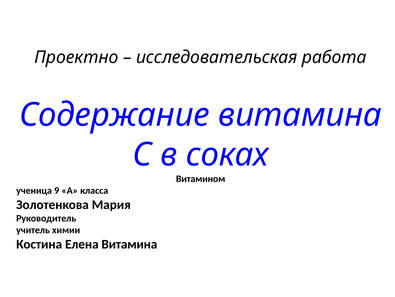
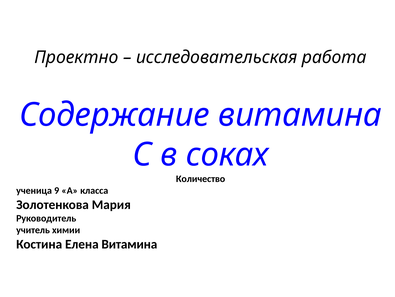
Витамином: Витамином -> Количество
